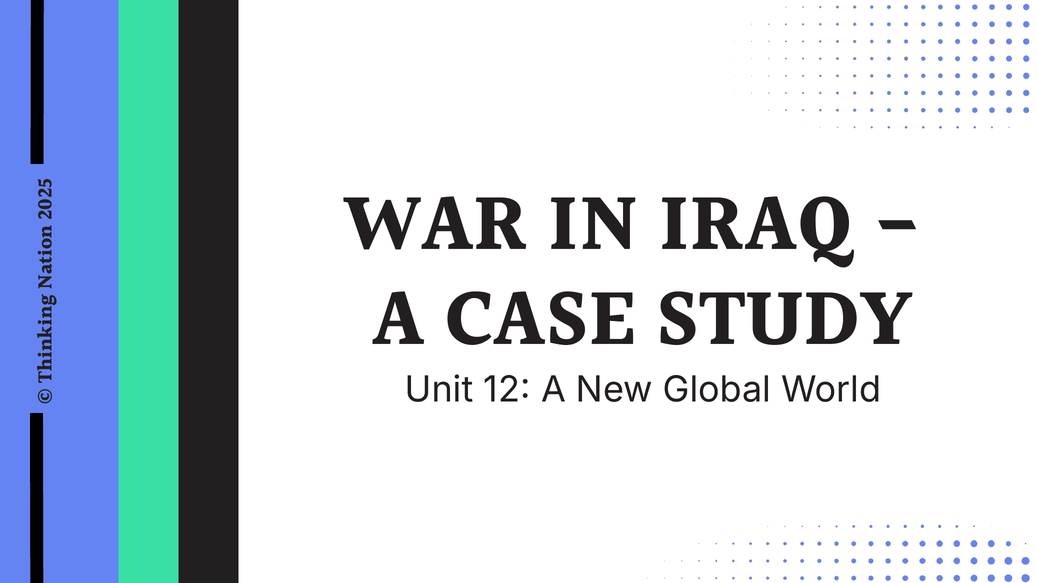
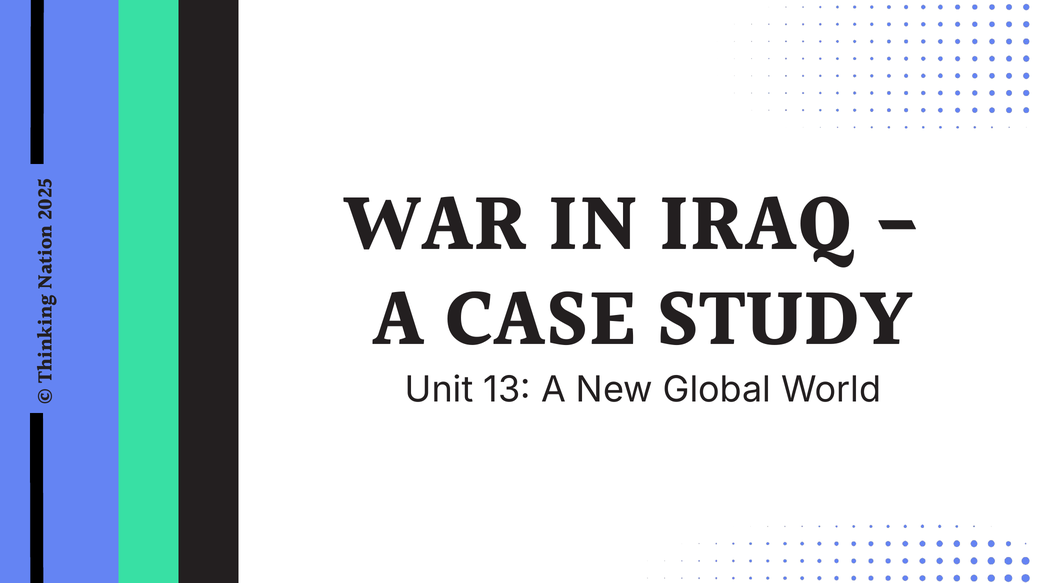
12: 12 -> 13
